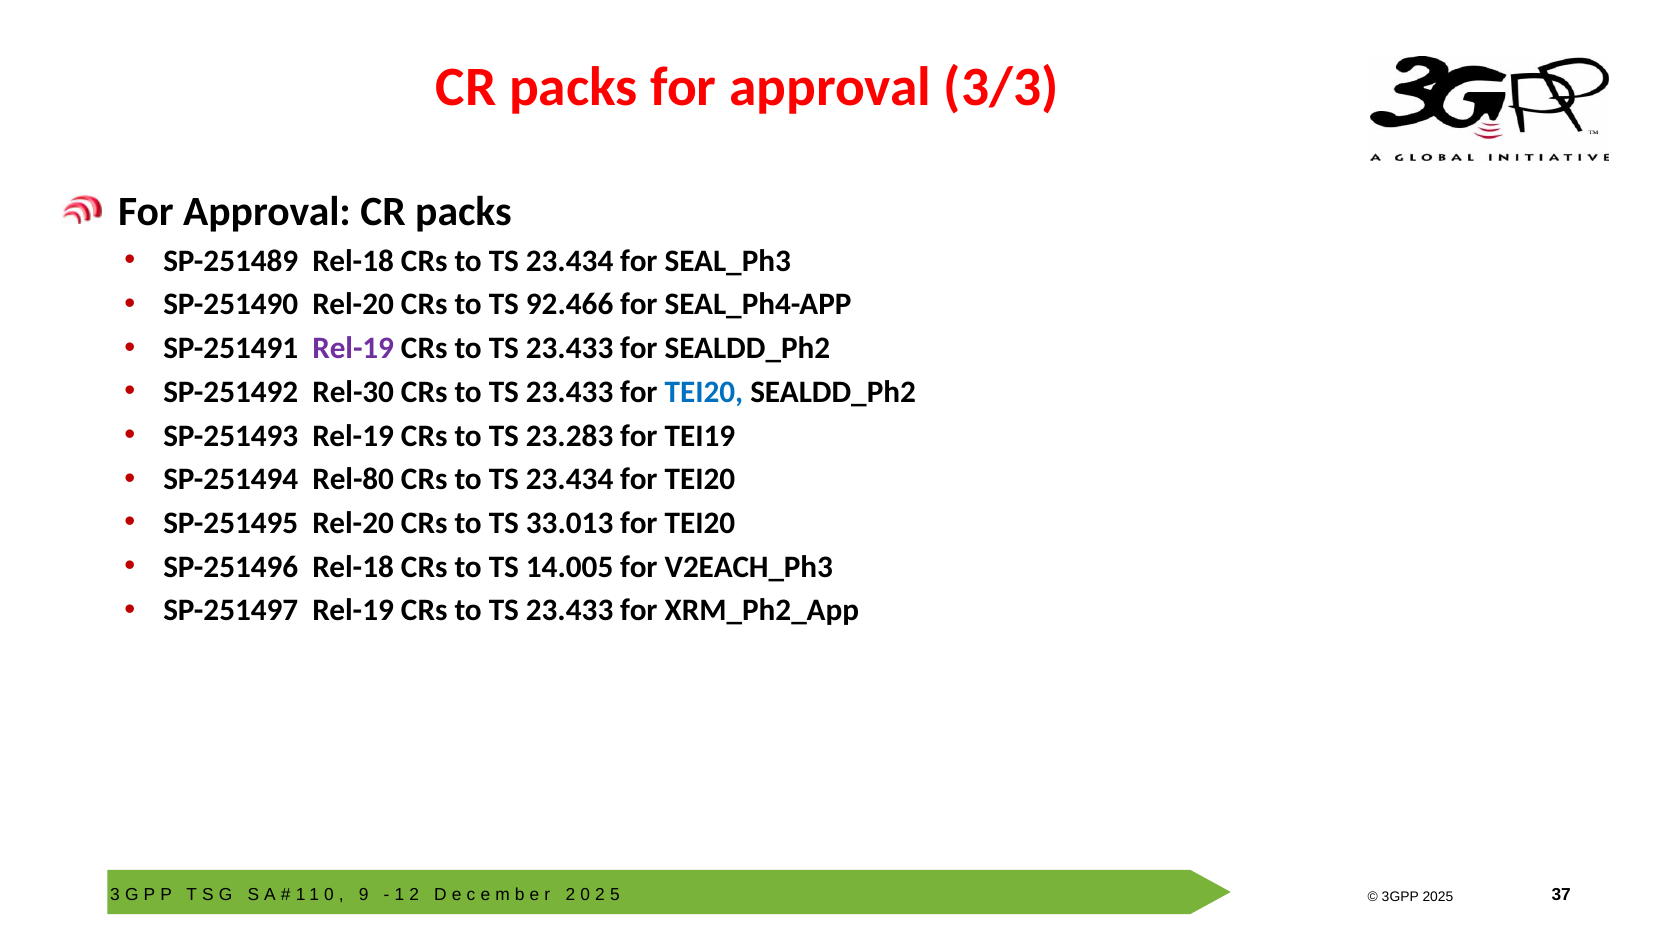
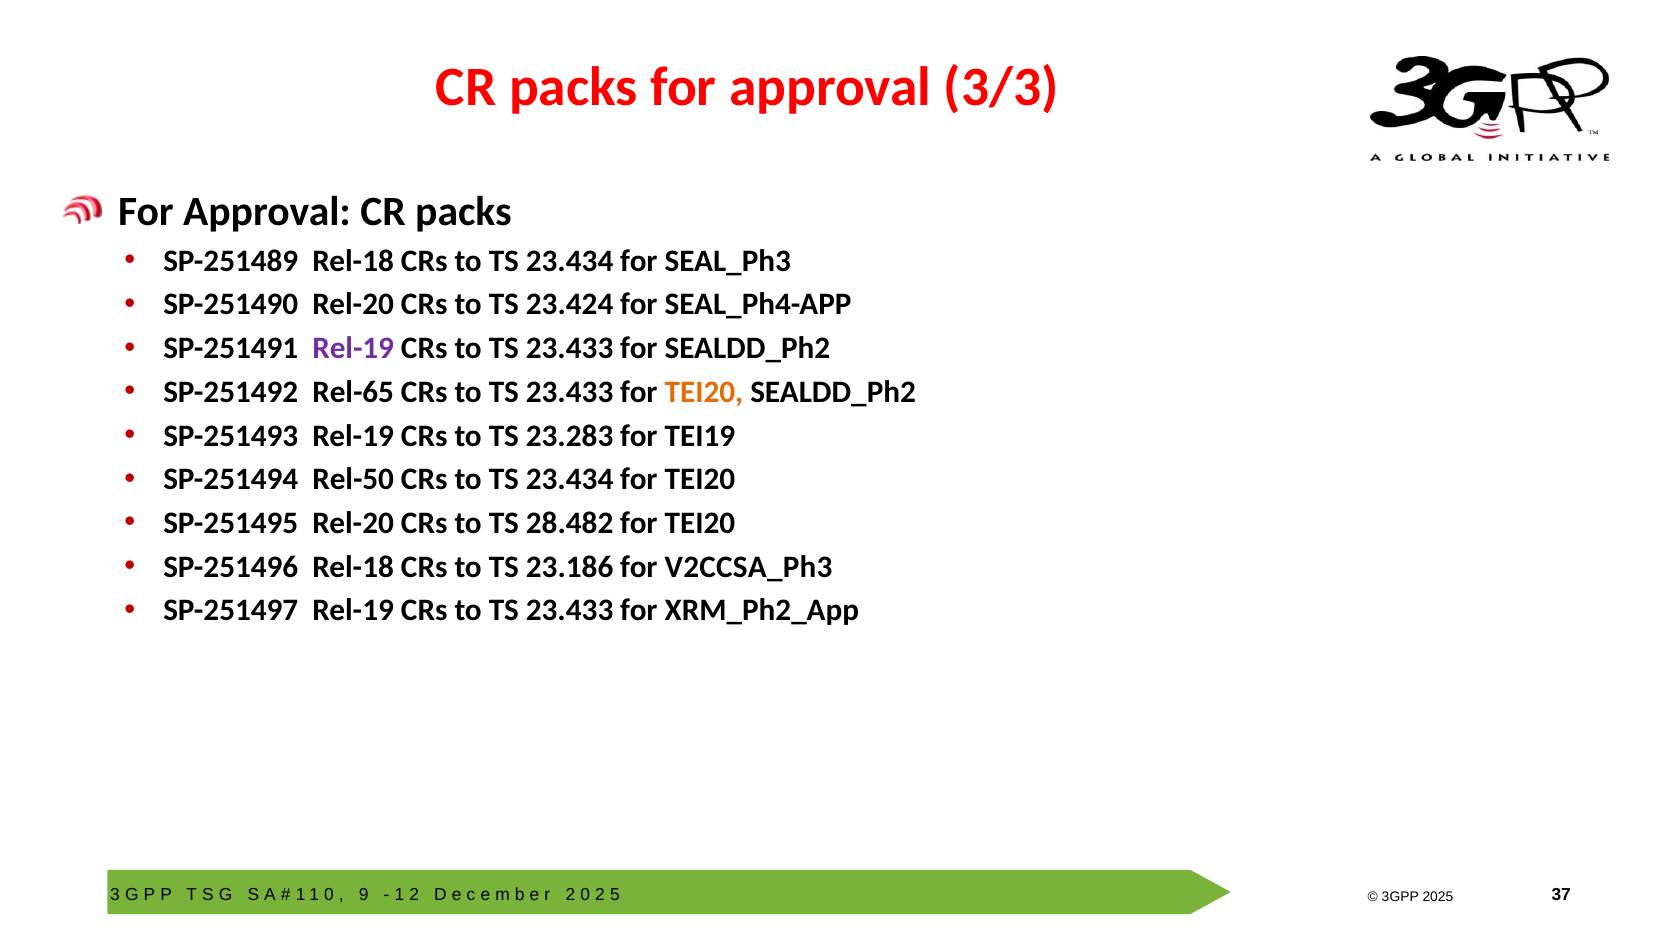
92.466: 92.466 -> 23.424
Rel-30: Rel-30 -> Rel-65
TEI20 at (704, 392) colour: blue -> orange
Rel-80: Rel-80 -> Rel-50
33.013: 33.013 -> 28.482
14.005: 14.005 -> 23.186
V2EACH_Ph3: V2EACH_Ph3 -> V2CCSA_Ph3
